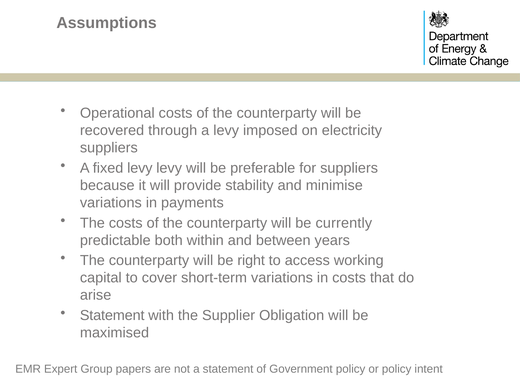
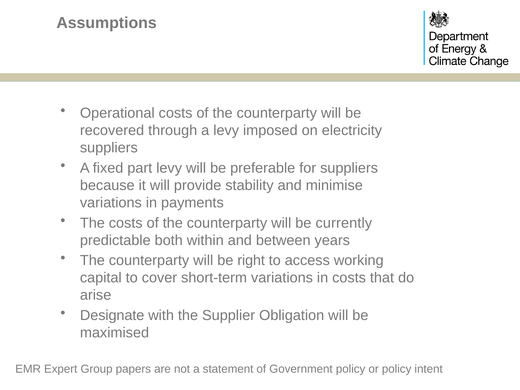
fixed levy: levy -> part
Statement at (112, 315): Statement -> Designate
